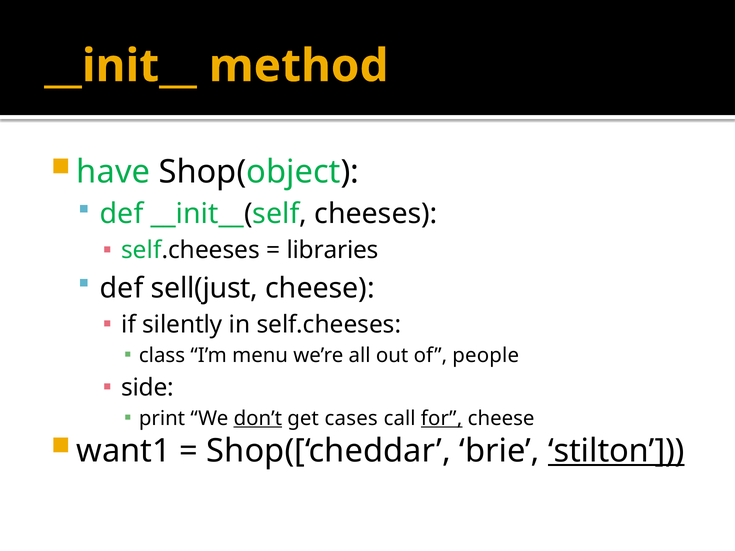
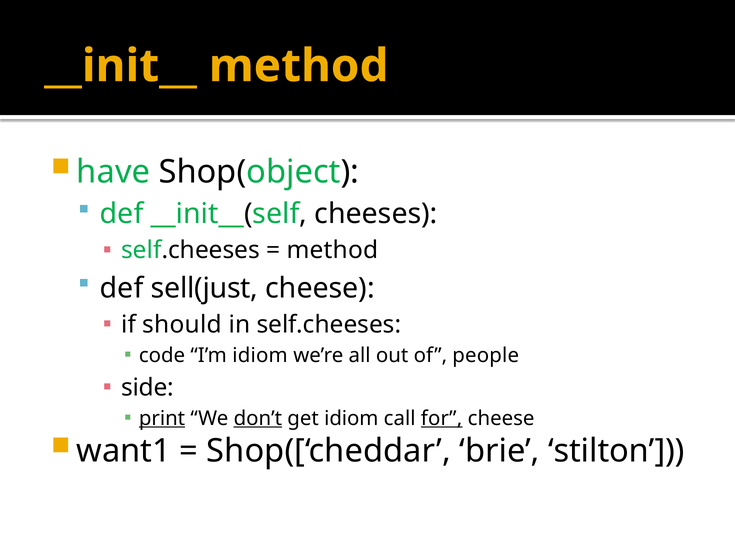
libraries at (333, 251): libraries -> method
silently: silently -> should
class: class -> code
I’m menu: menu -> idiom
print underline: none -> present
get cases: cases -> idiom
stilton underline: present -> none
